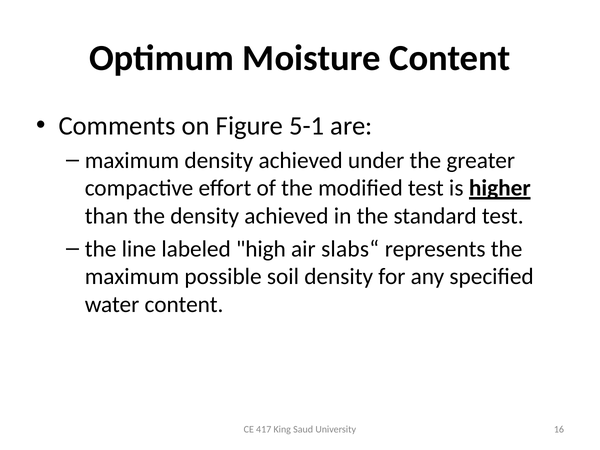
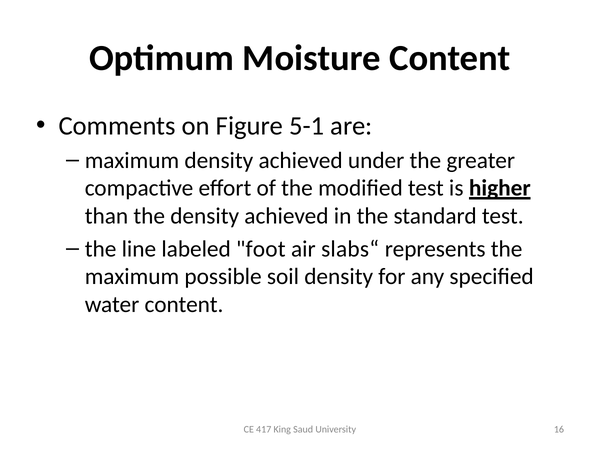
high: high -> foot
